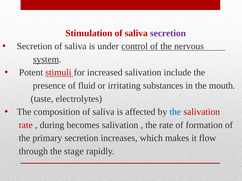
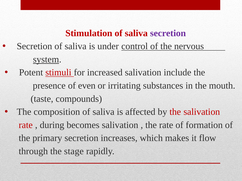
fluid: fluid -> even
electrolytes: electrolytes -> compounds
the at (175, 112) colour: blue -> red
